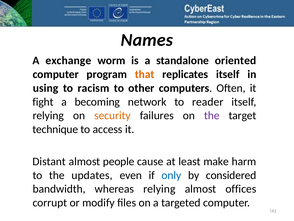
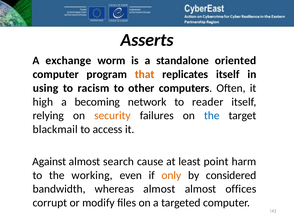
Names: Names -> Asserts
fight: fight -> high
the at (212, 115) colour: purple -> blue
technique: technique -> blackmail
Distant: Distant -> Against
people: people -> search
make: make -> point
updates: updates -> working
only colour: blue -> orange
whereas relying: relying -> almost
